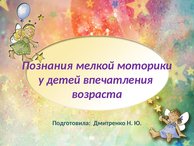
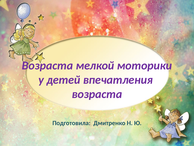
Познания at (47, 65): Познания -> Возраста
